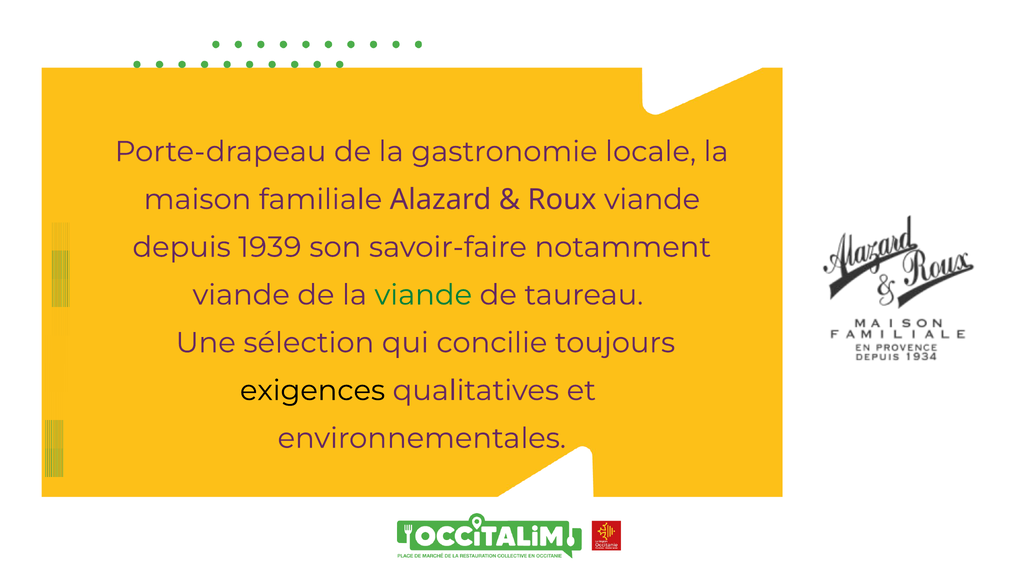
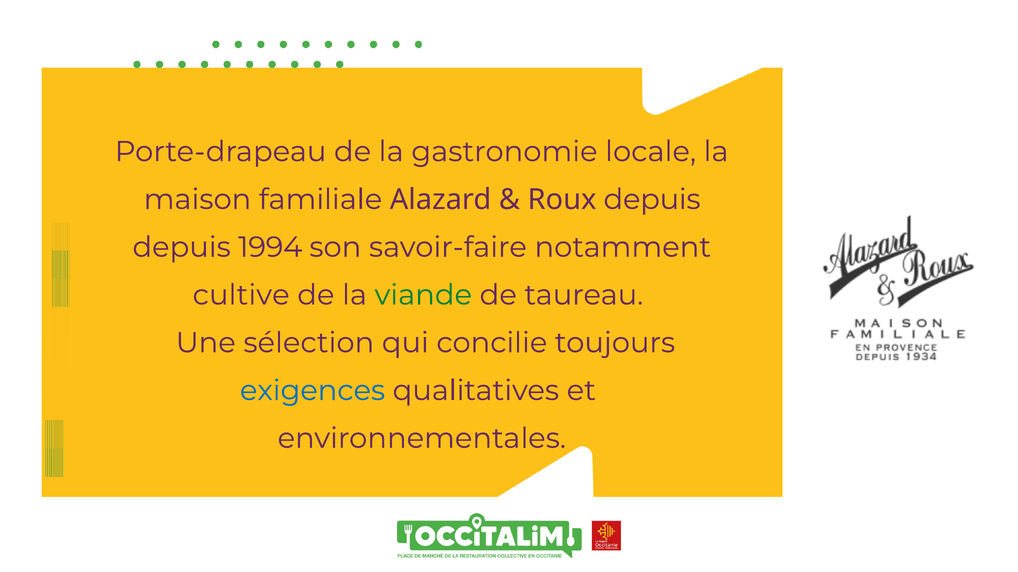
Roux viande: viande -> depuis
1939: 1939 -> 1994
viande at (241, 295): viande -> cultive
exigences colour: black -> blue
